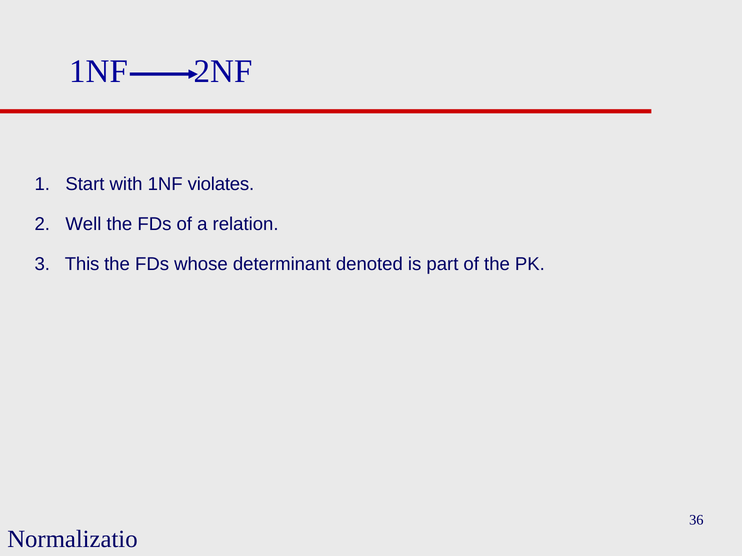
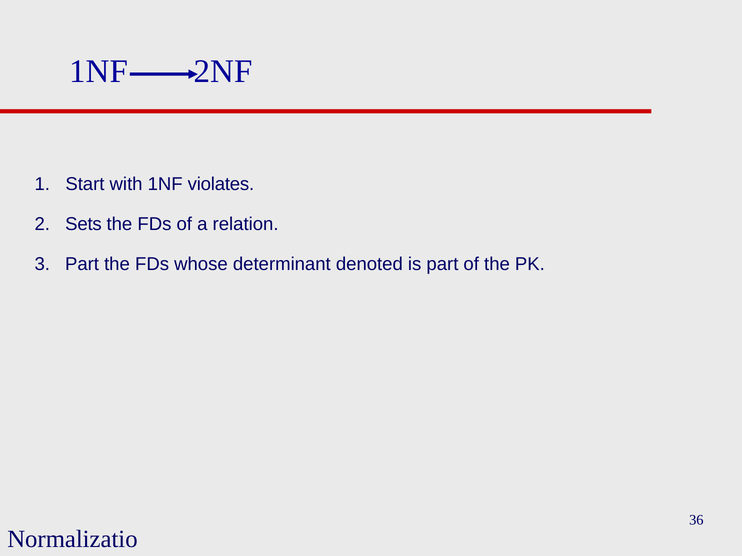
Well: Well -> Sets
3 This: This -> Part
